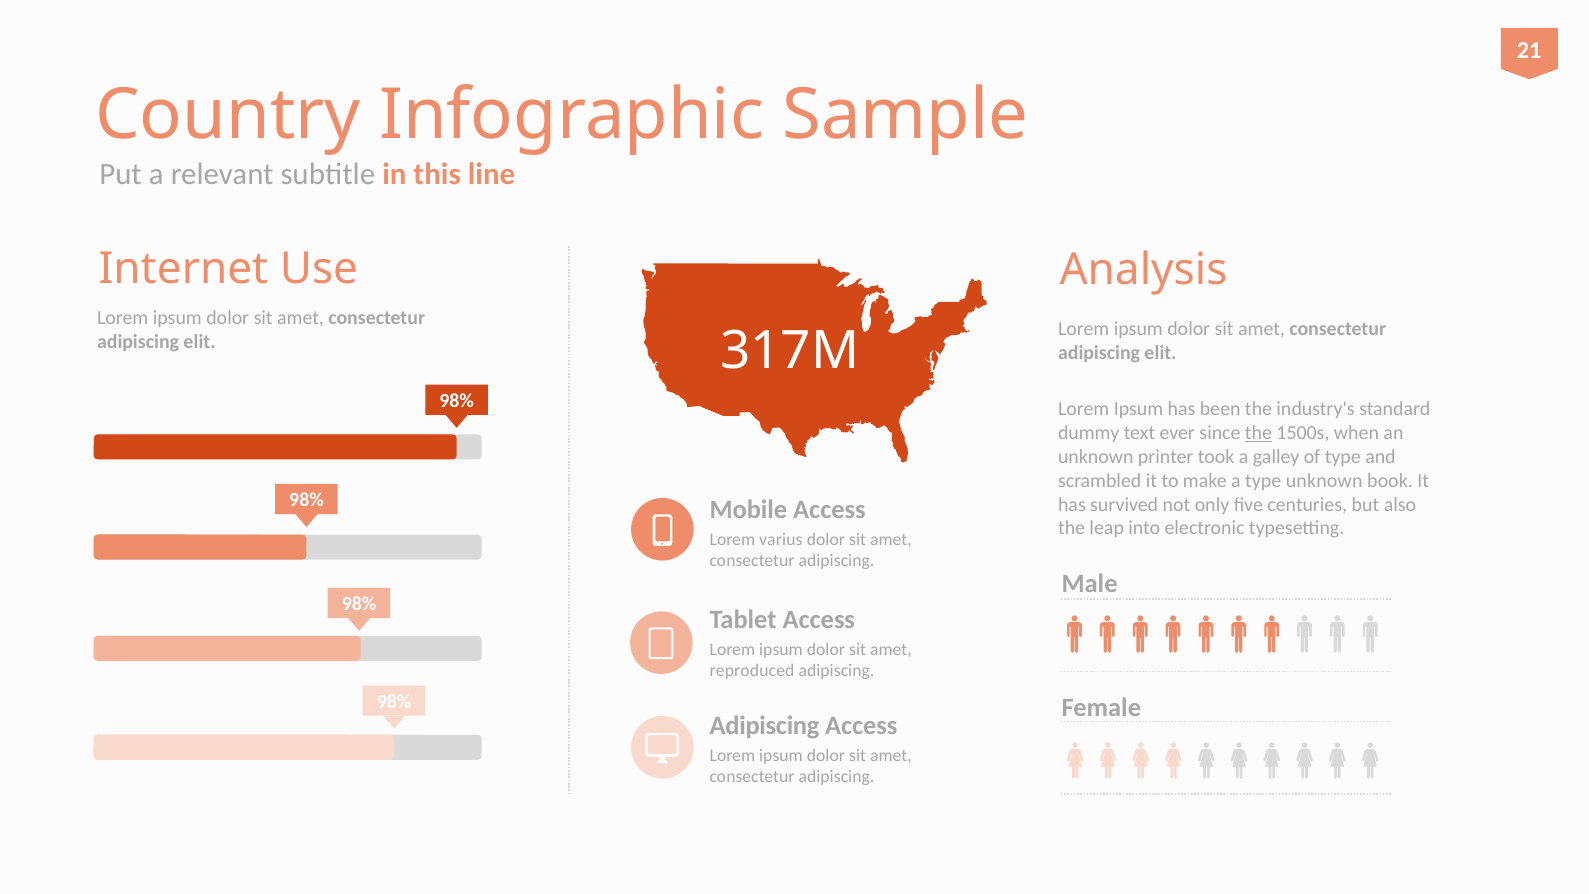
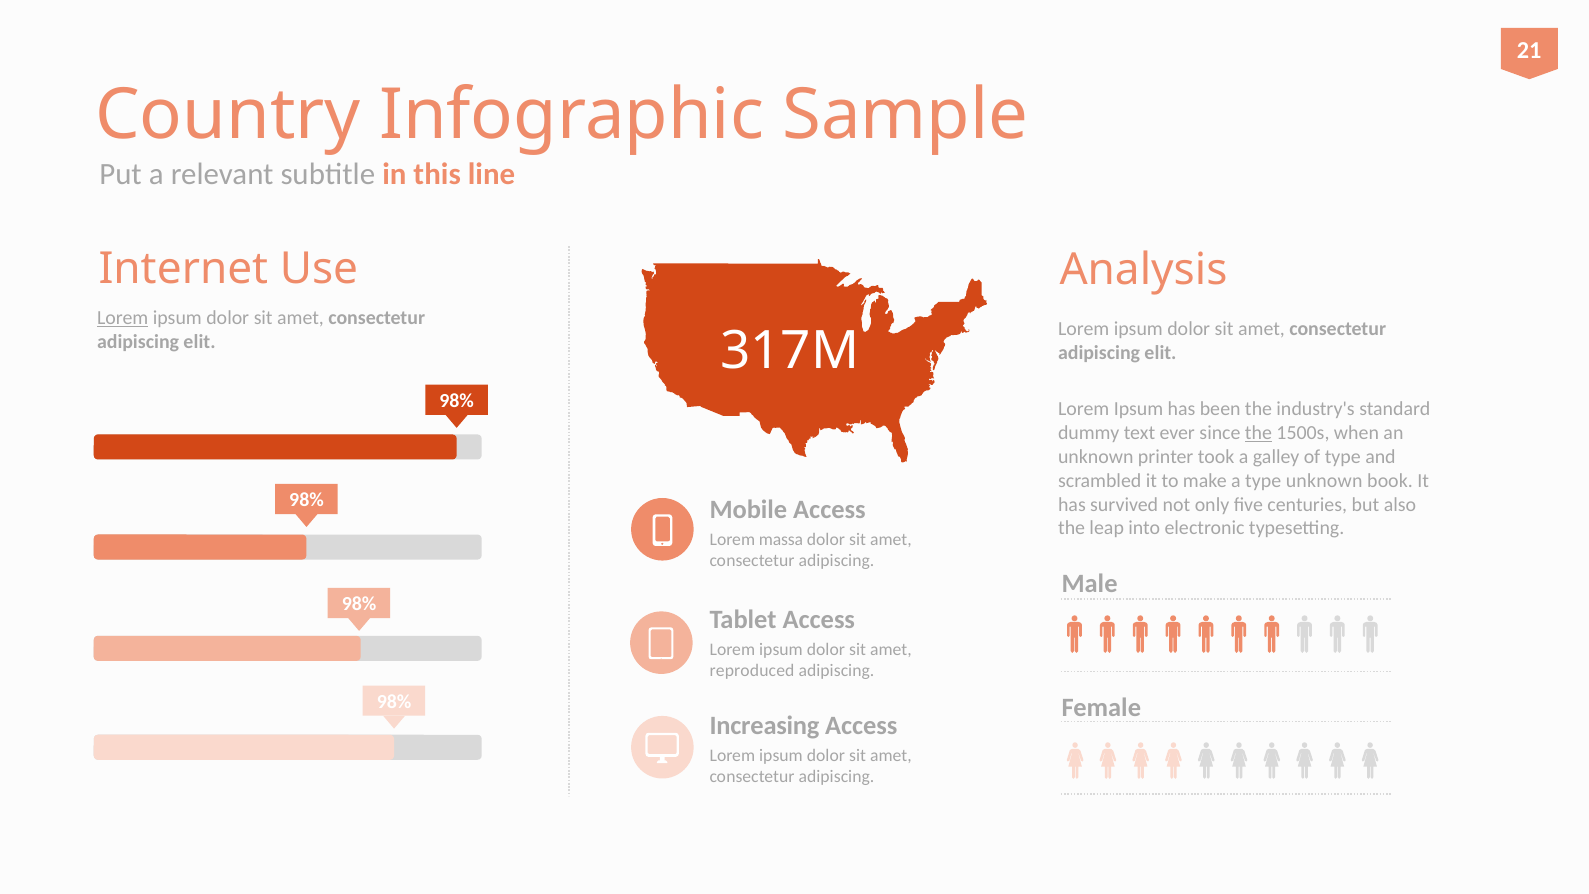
Lorem at (123, 318) underline: none -> present
varius: varius -> massa
Adipiscing at (765, 726): Adipiscing -> Increasing
